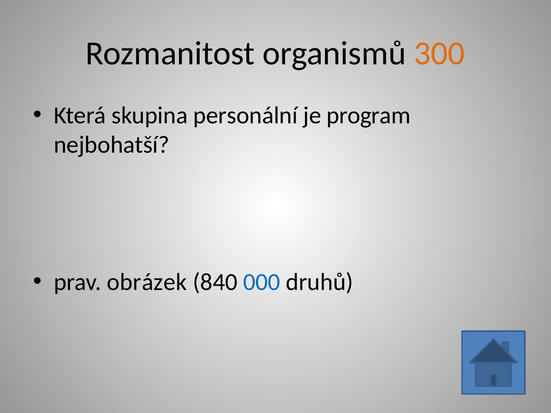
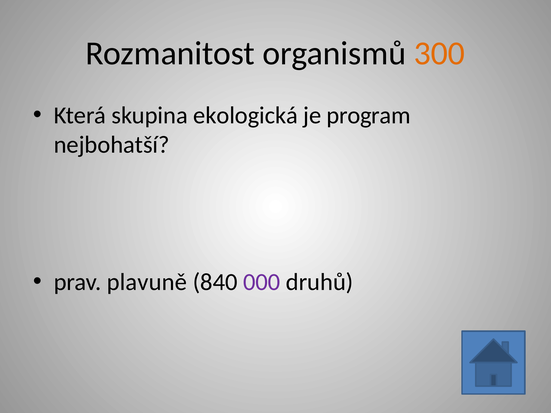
personální: personální -> ekologická
obrázek: obrázek -> plavuně
000 colour: blue -> purple
